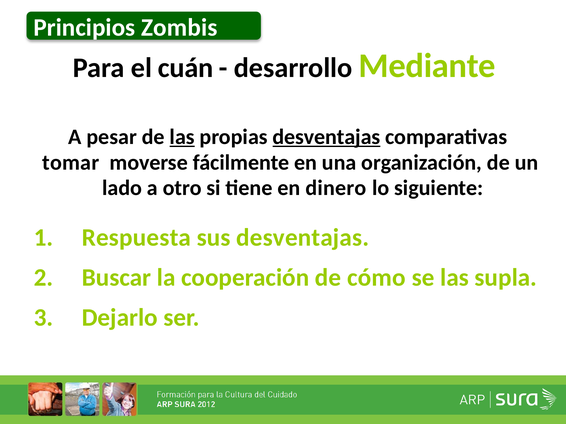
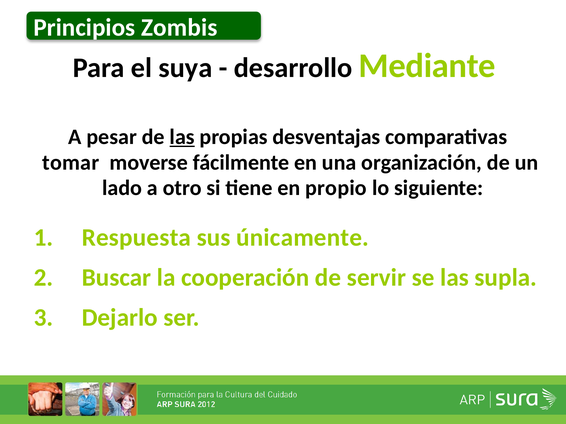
cuán: cuán -> suya
desventajas at (326, 137) underline: present -> none
dinero: dinero -> propio
sus desventajas: desventajas -> únicamente
cómo: cómo -> servir
